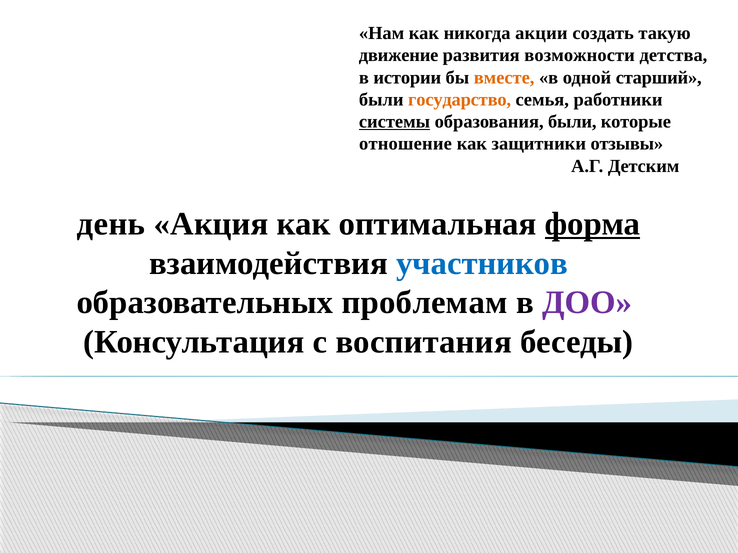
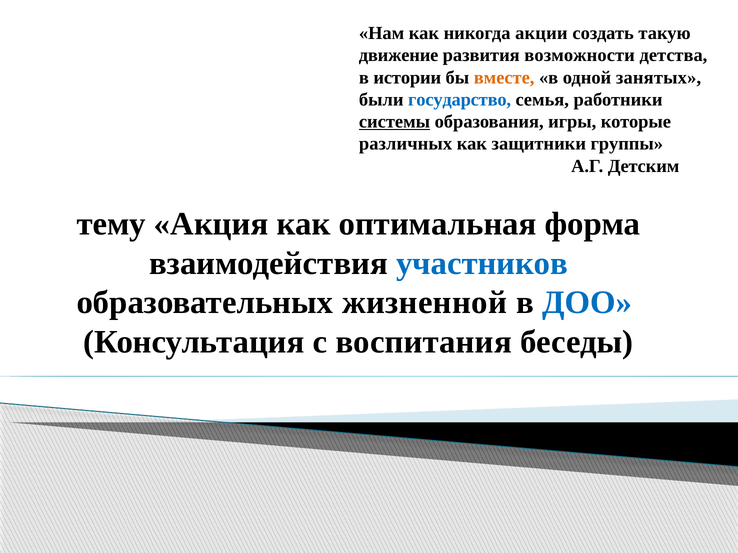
старший: старший -> занятых
государство colour: orange -> blue
образования были: были -> игры
отношение: отношение -> различных
отзывы: отзывы -> группы
день: день -> тему
форма underline: present -> none
проблемам: проблемам -> жизненной
ДОО colour: purple -> blue
